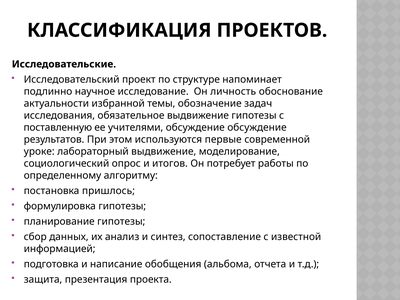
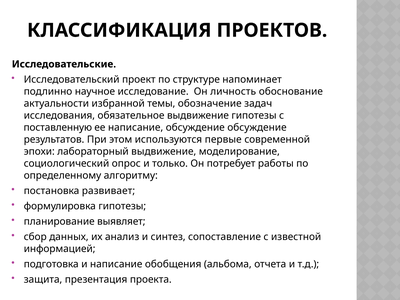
ее учителями: учителями -> написание
уроке: уроке -> эпохи
итогов: итогов -> только
пришлось: пришлось -> развивает
планирование гипотезы: гипотезы -> выявляет
